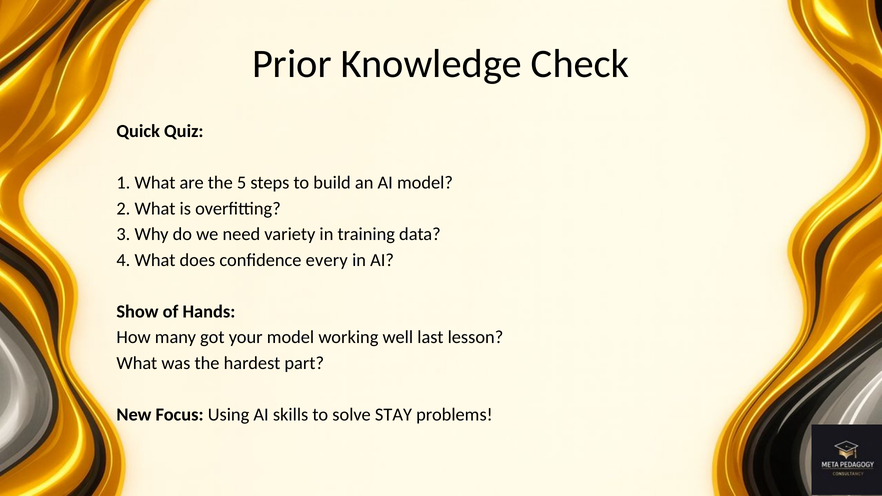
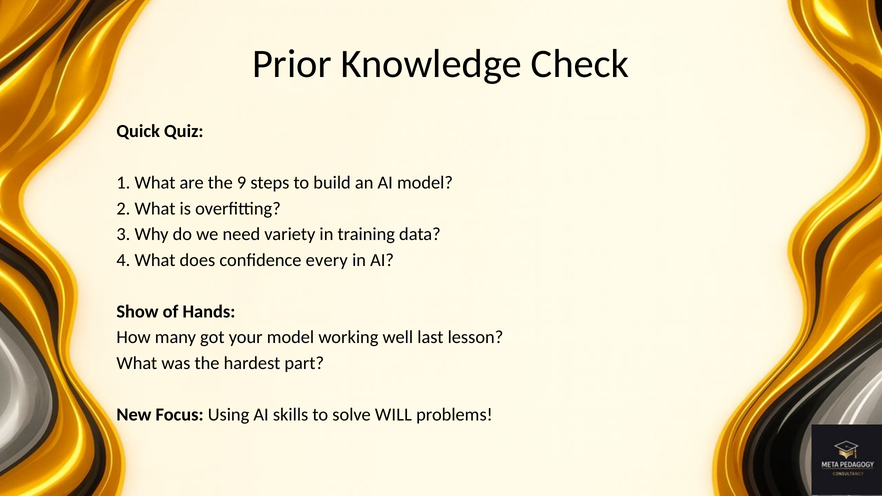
5: 5 -> 9
STAY: STAY -> WILL
